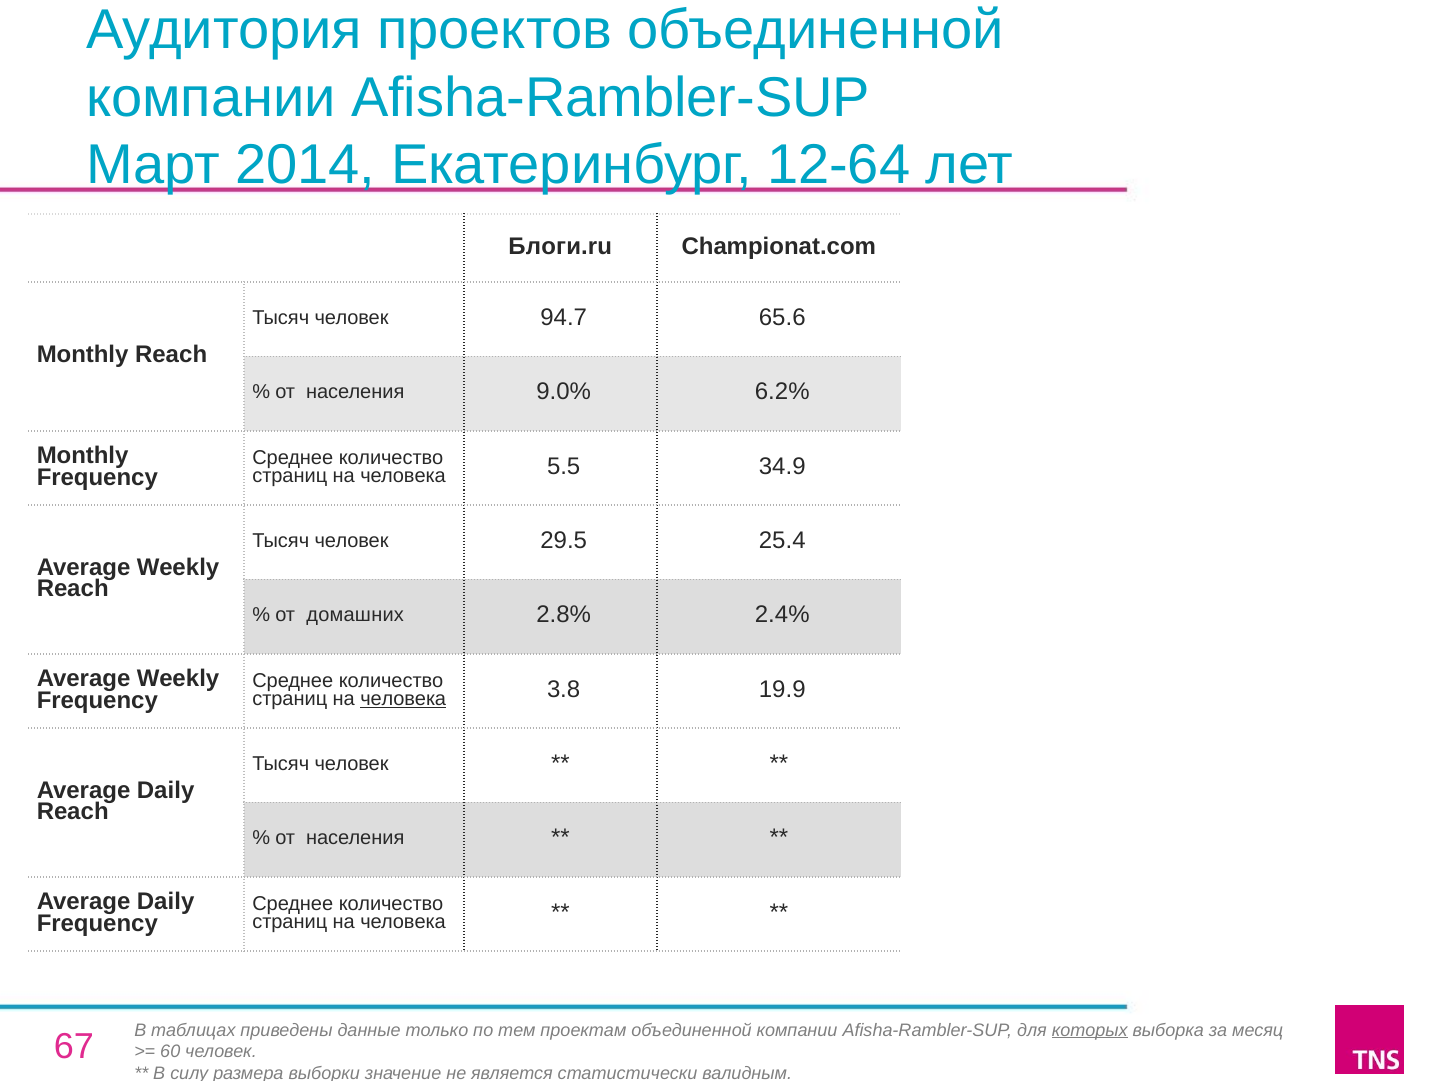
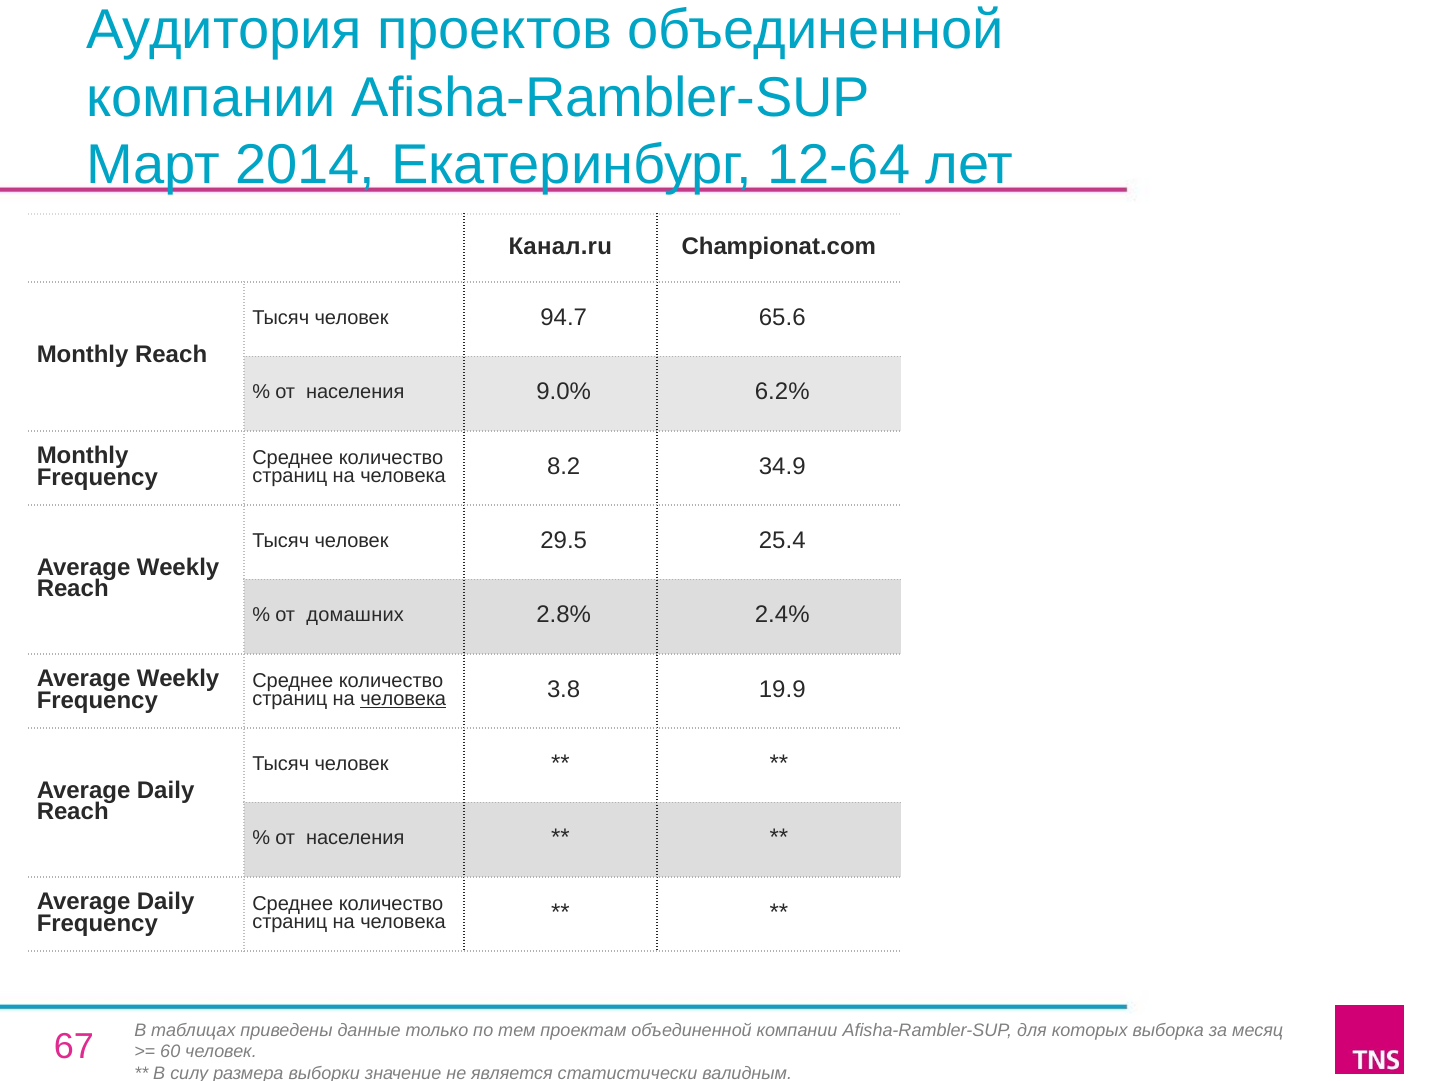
Блоги.ru: Блоги.ru -> Канал.ru
5.5: 5.5 -> 8.2
которых underline: present -> none
